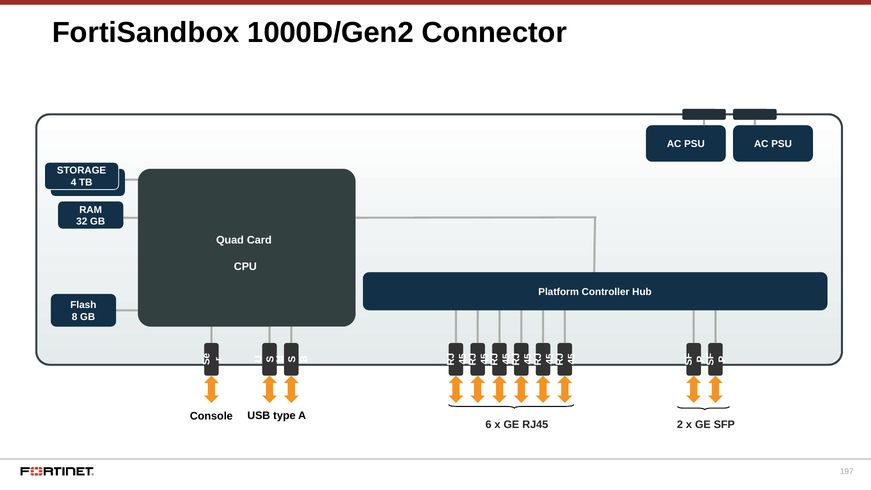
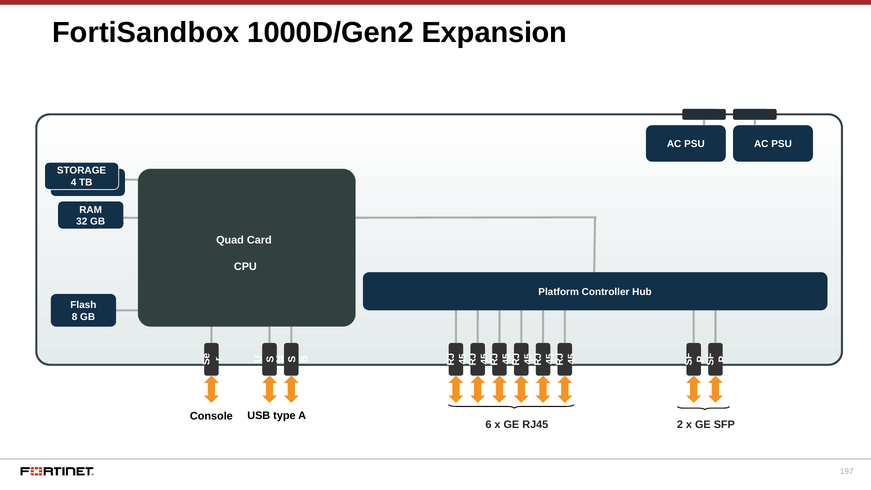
Connector: Connector -> Expansion
